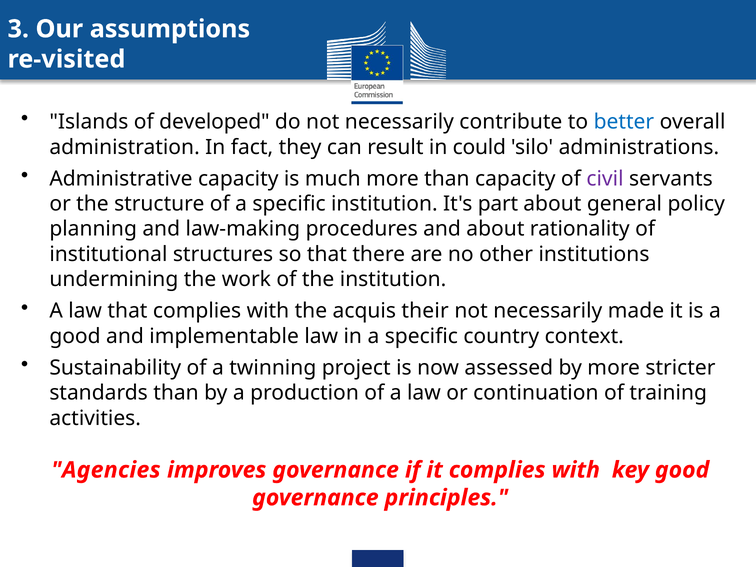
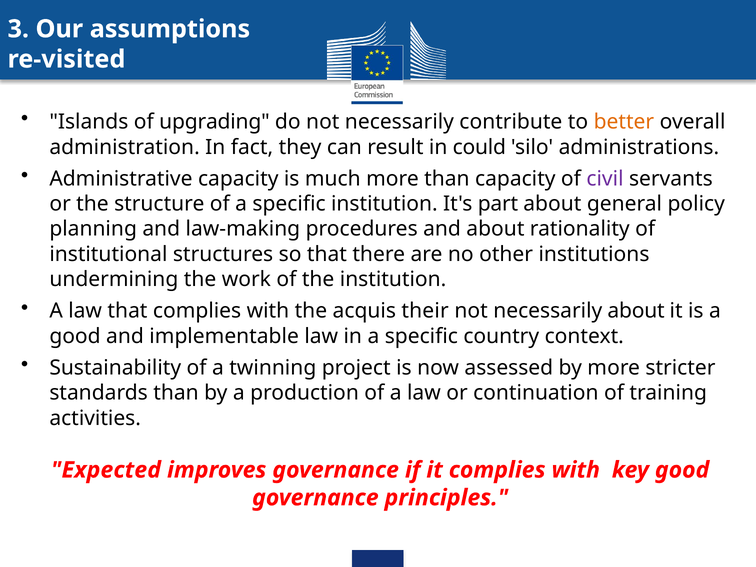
developed: developed -> upgrading
better colour: blue -> orange
necessarily made: made -> about
Agencies: Agencies -> Expected
